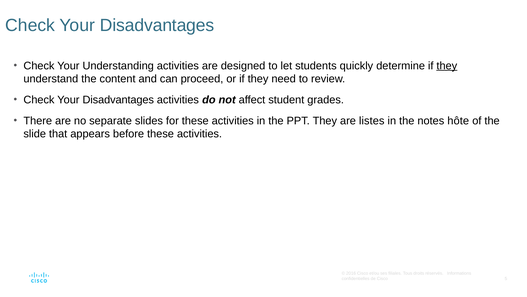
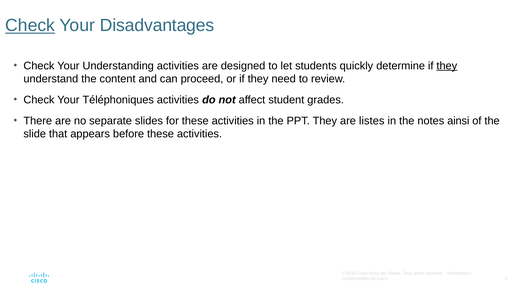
Check at (30, 25) underline: none -> present
Disadvantages at (118, 100): Disadvantages -> Téléphoniques
hôte: hôte -> ainsi
